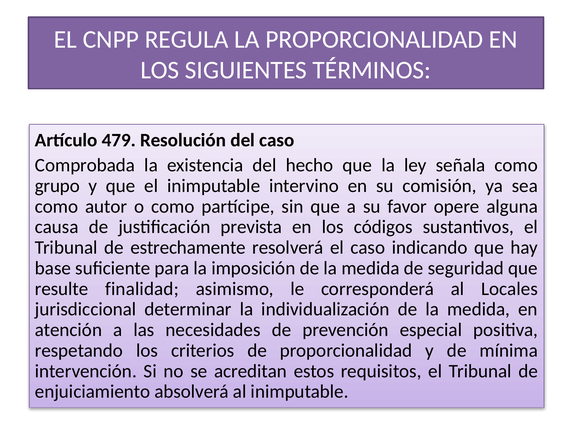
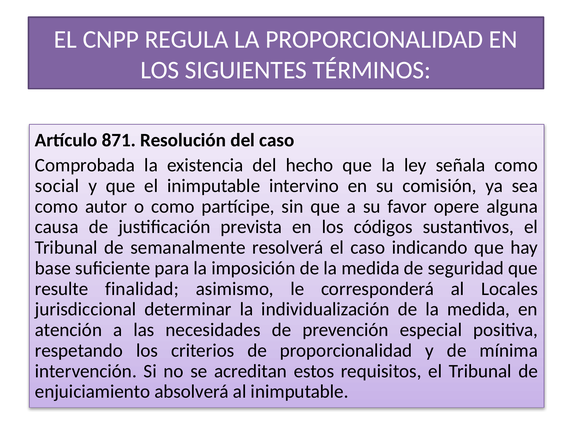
479: 479 -> 871
grupo: grupo -> social
estrechamente: estrechamente -> semanalmente
